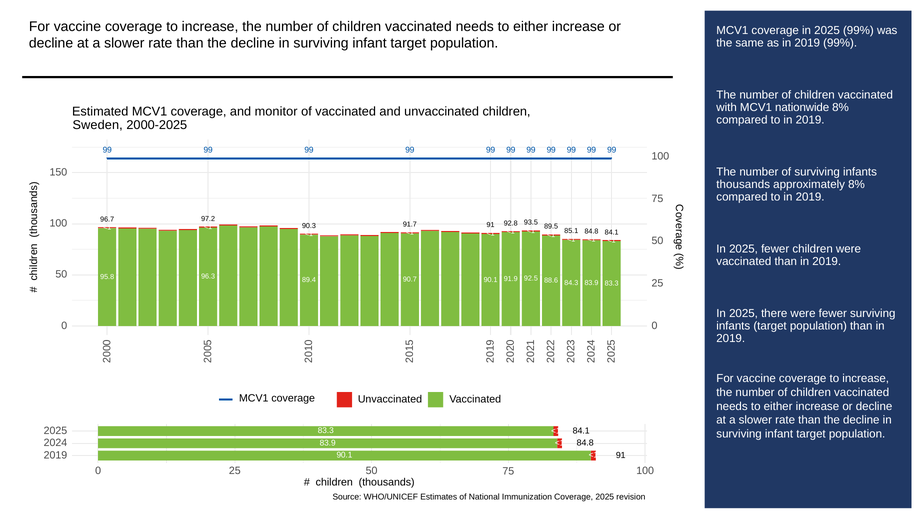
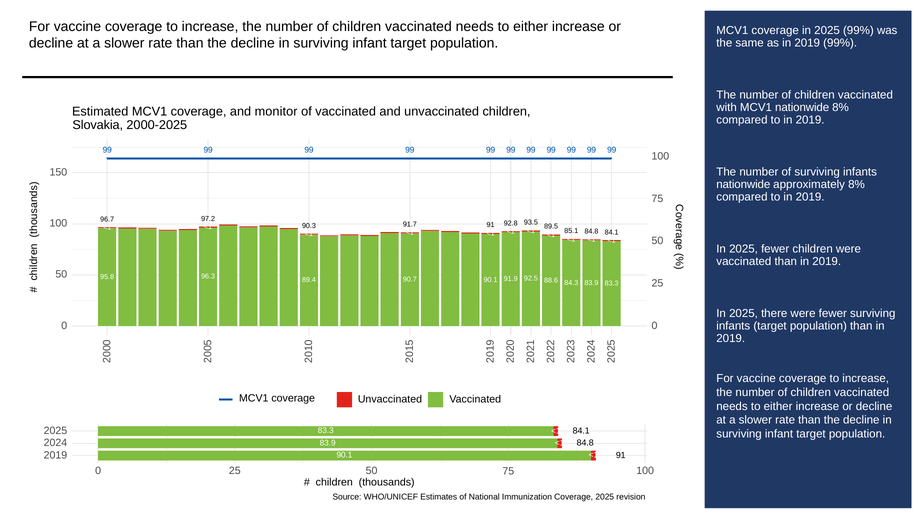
Sweden: Sweden -> Slovakia
thousands at (743, 184): thousands -> nationwide
